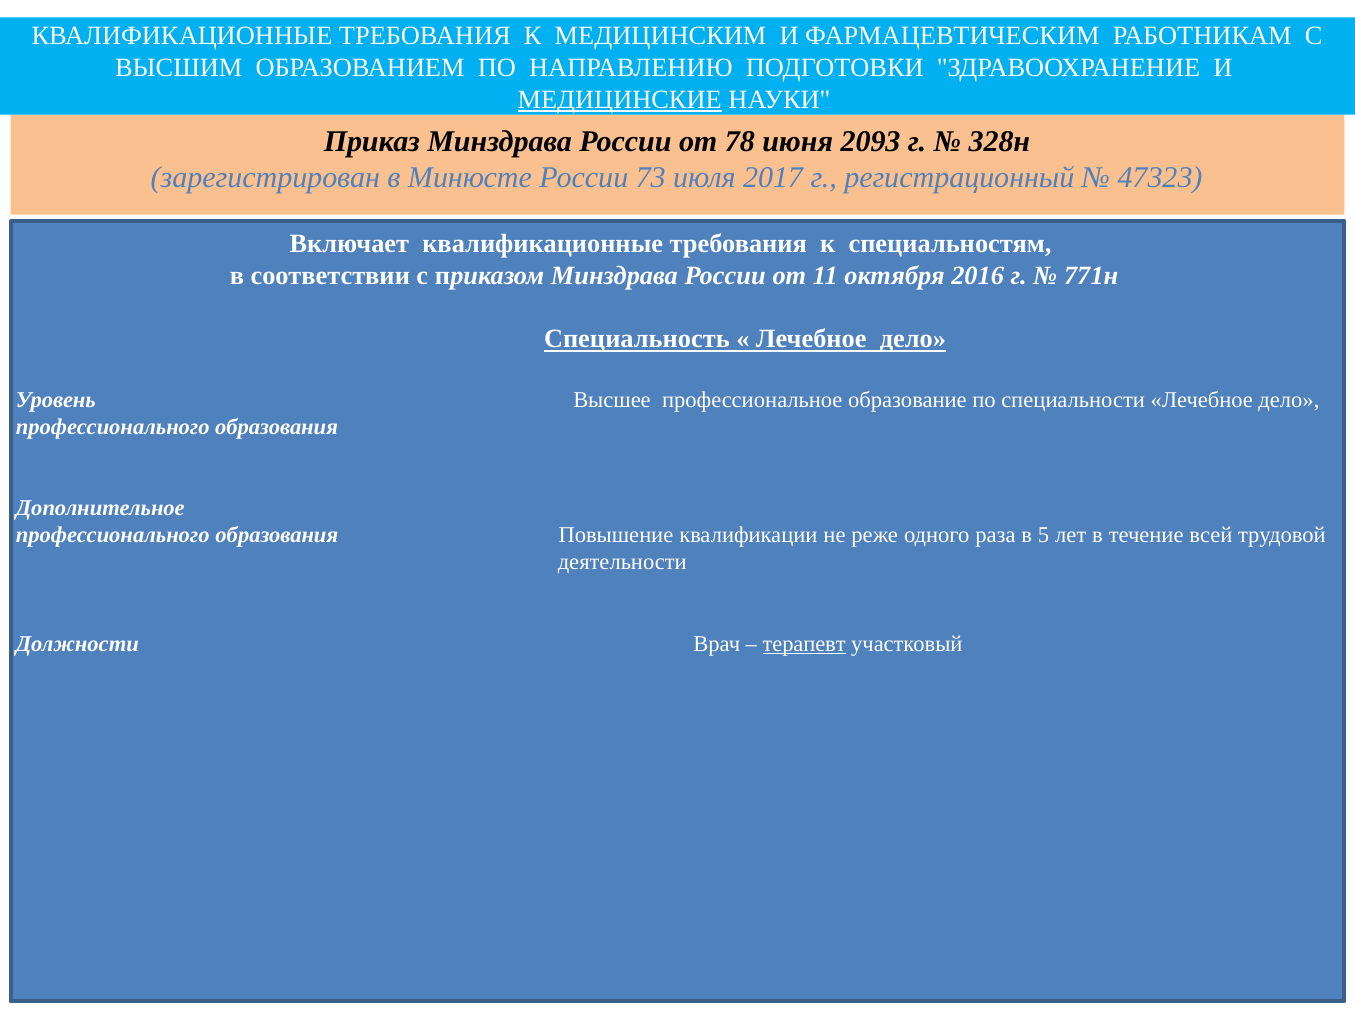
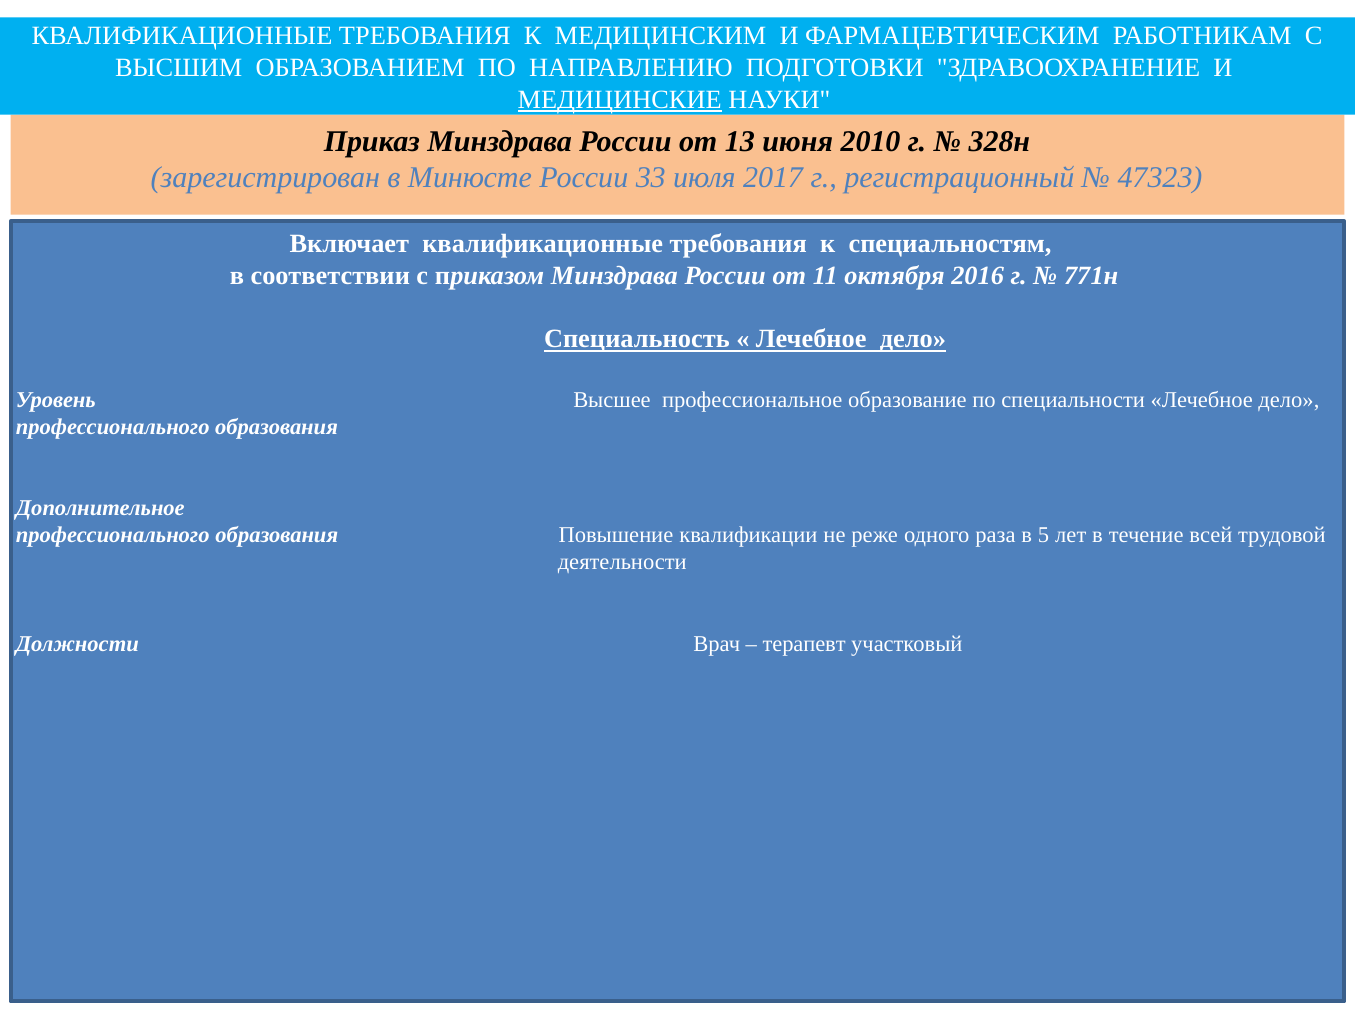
78: 78 -> 13
2093: 2093 -> 2010
73: 73 -> 33
терапевт underline: present -> none
